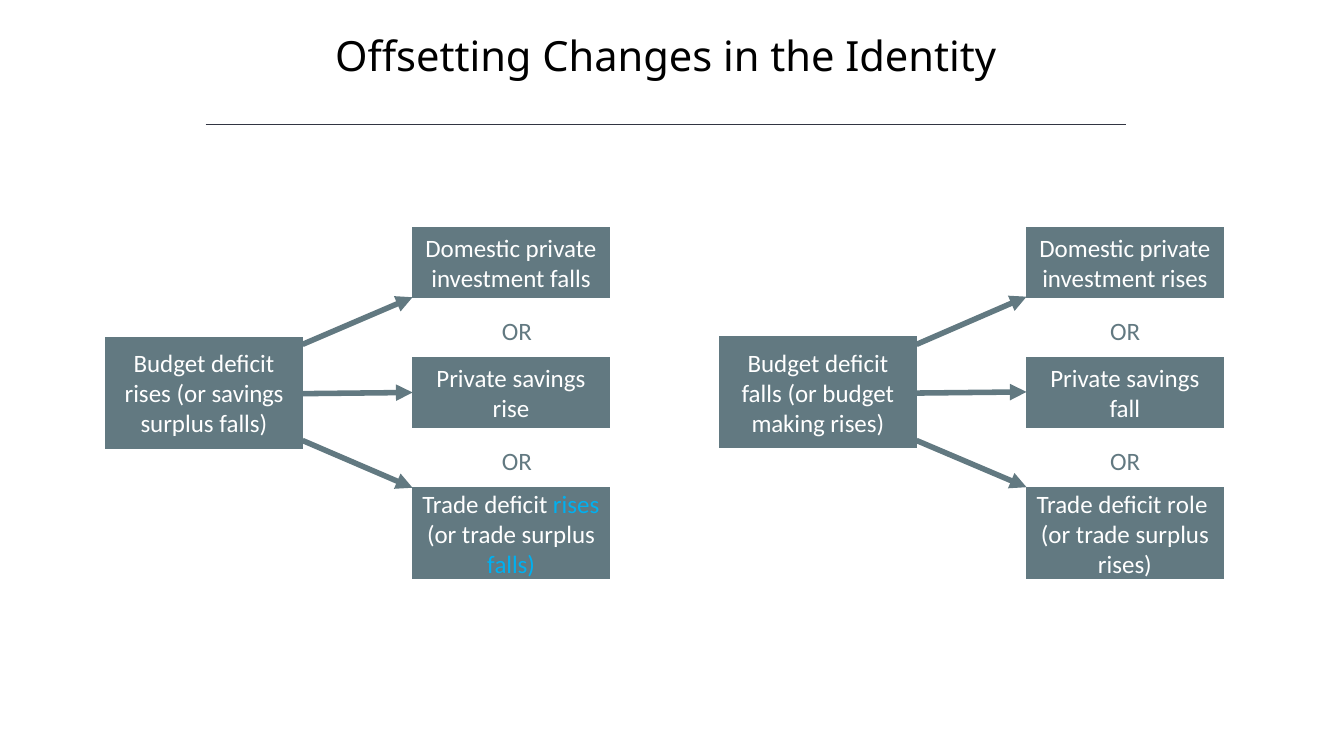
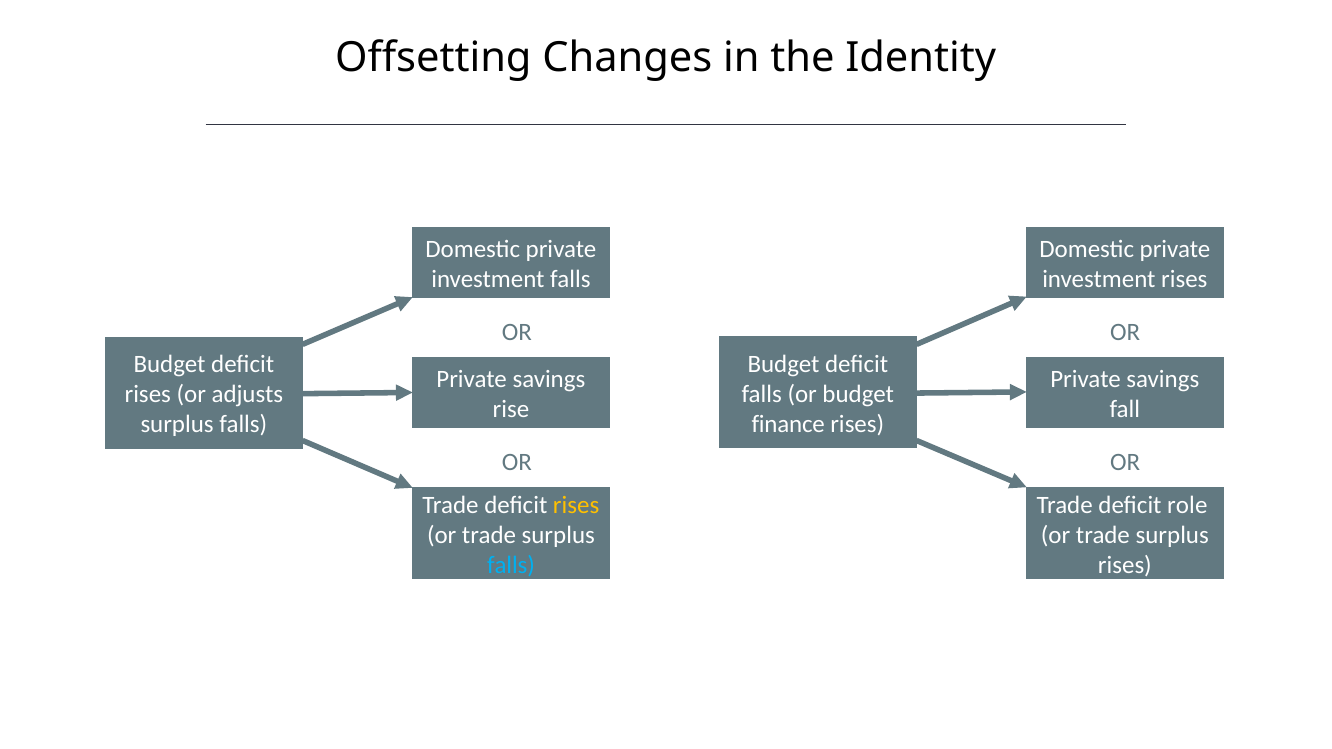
or savings: savings -> adjusts
making: making -> finance
rises at (576, 505) colour: light blue -> yellow
